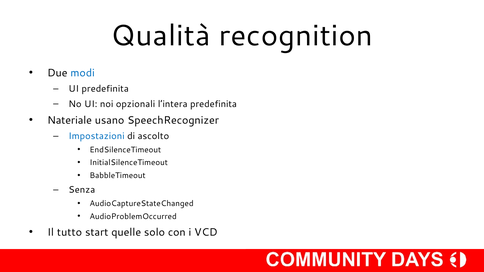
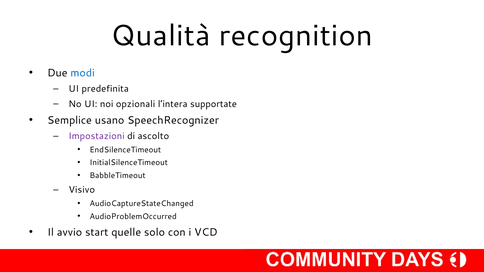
l’intera predefinita: predefinita -> supportate
Nateriale: Nateriale -> Semplice
Impostazioni colour: blue -> purple
Senza: Senza -> Visivo
tutto: tutto -> avvio
